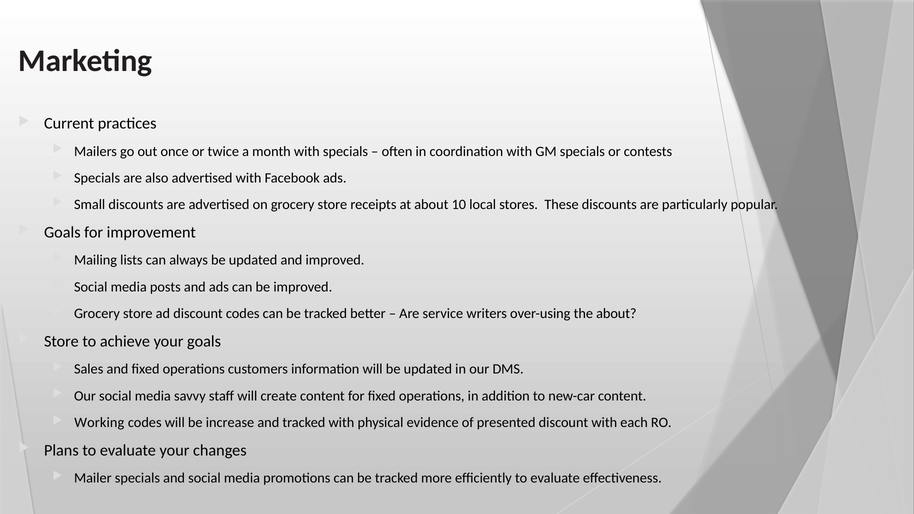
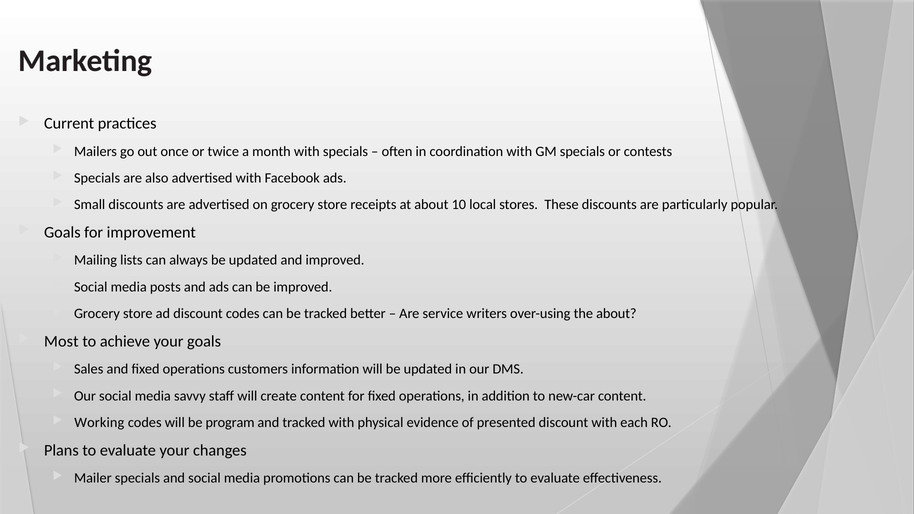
Store at (61, 342): Store -> Most
increase: increase -> program
